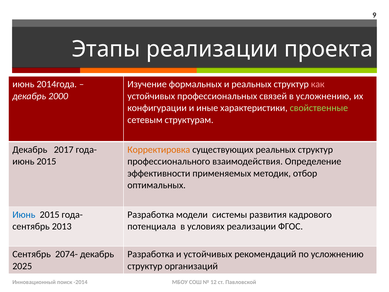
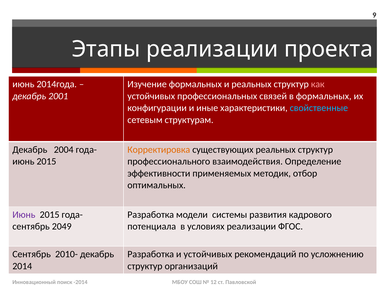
2000: 2000 -> 2001
в усложнению: усложнению -> формальных
свойственные colour: light green -> light blue
2017: 2017 -> 2004
Июнь at (24, 214) colour: blue -> purple
2013: 2013 -> 2049
2074-: 2074- -> 2010-
2025: 2025 -> 2014
